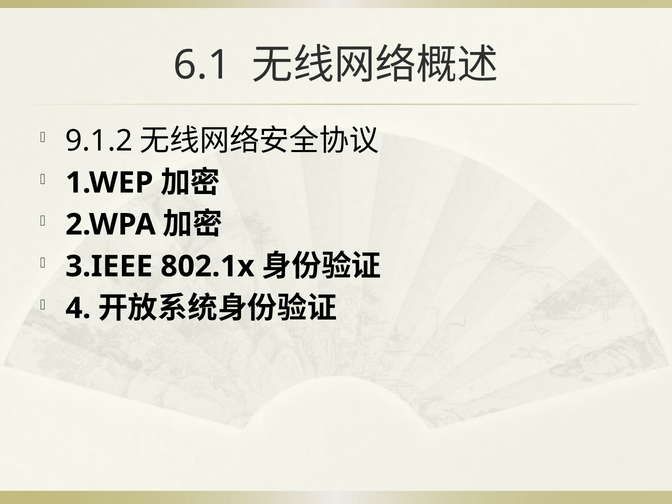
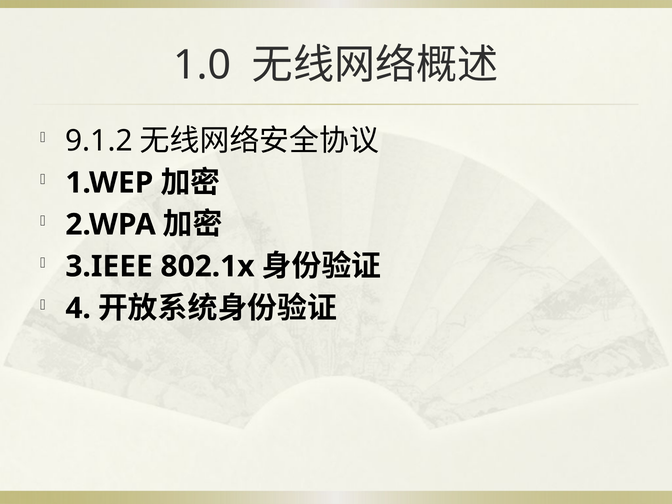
6.1: 6.1 -> 1.0
